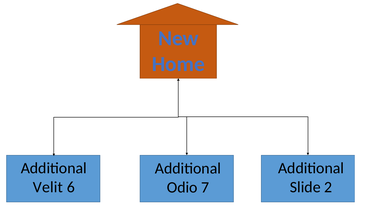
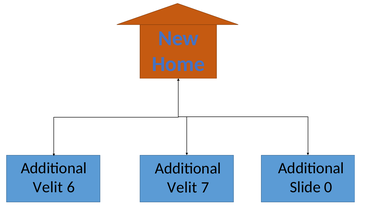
2: 2 -> 0
Odio at (182, 187): Odio -> Velit
